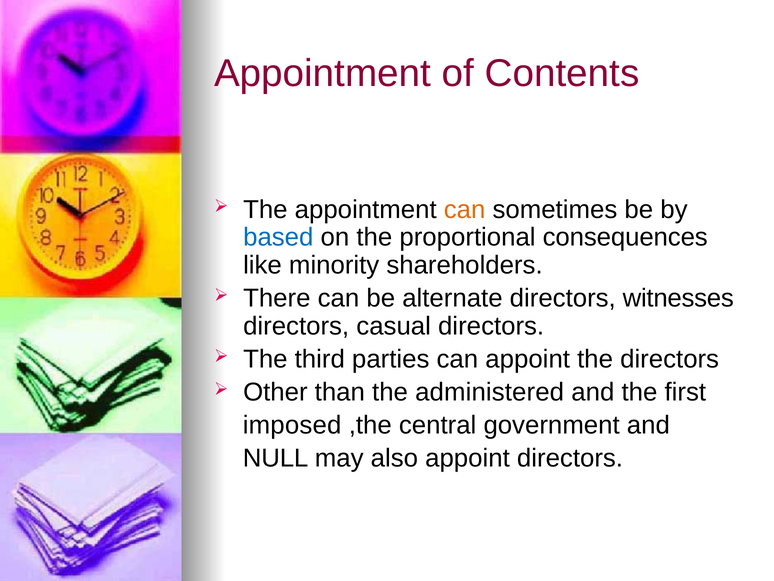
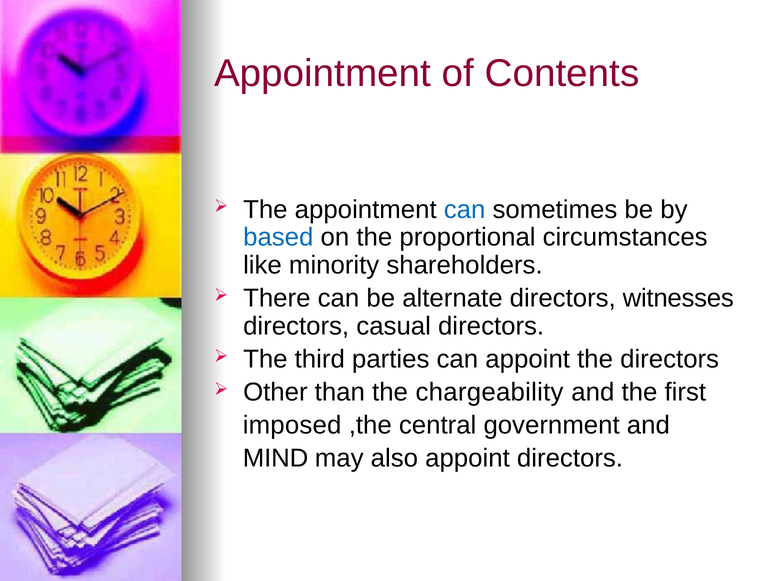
can at (465, 209) colour: orange -> blue
consequences: consequences -> circumstances
administered: administered -> chargeability
NULL: NULL -> MIND
